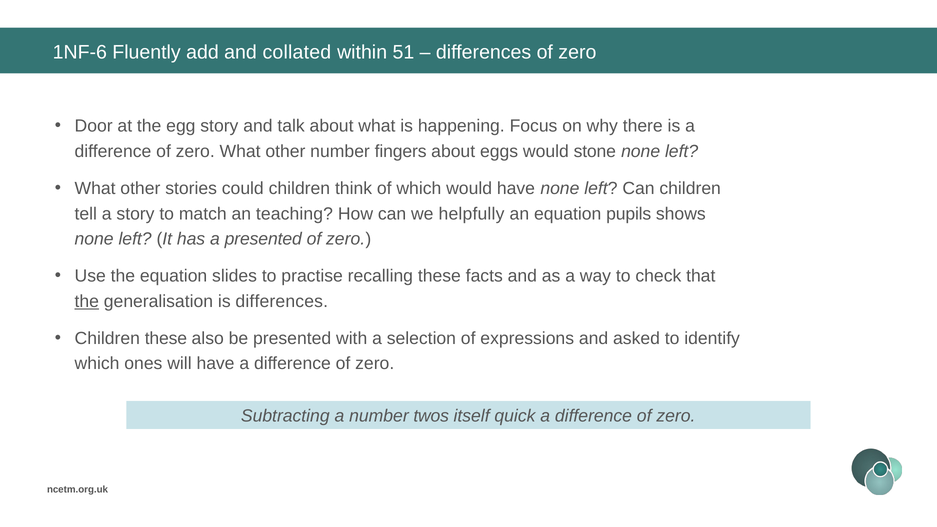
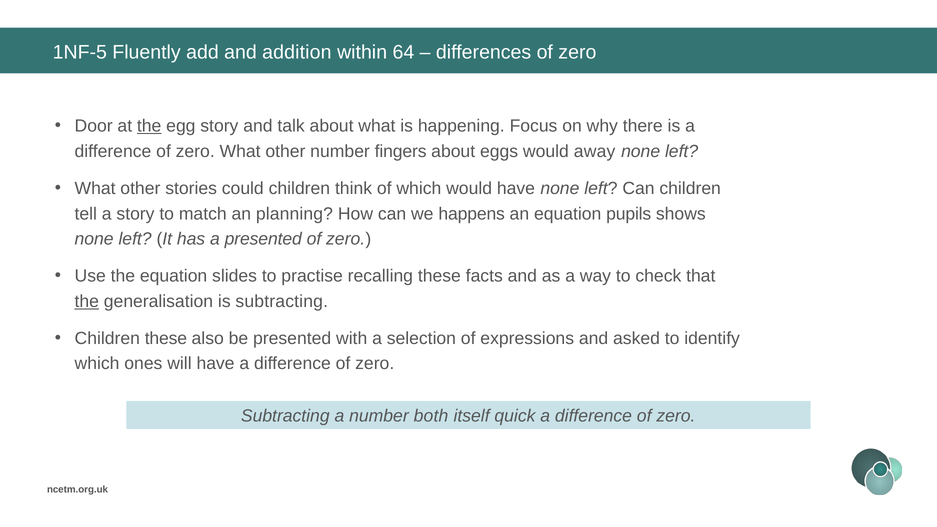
1NF-6: 1NF-6 -> 1NF-5
collated: collated -> addition
51: 51 -> 64
the at (149, 126) underline: none -> present
stone: stone -> away
teaching: teaching -> planning
helpfully: helpfully -> happens
is differences: differences -> subtracting
twos: twos -> both
